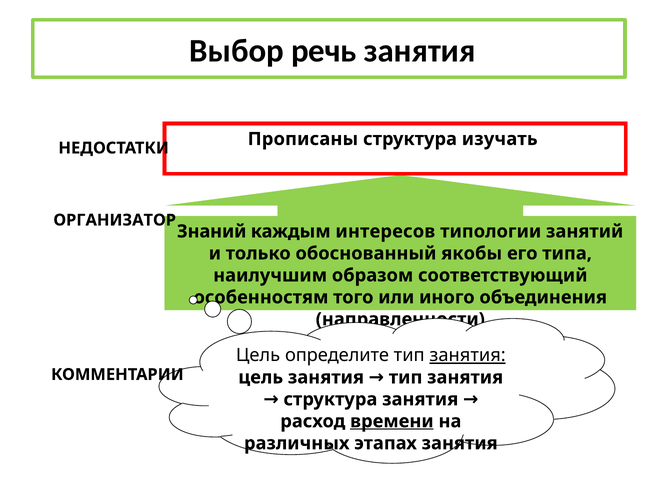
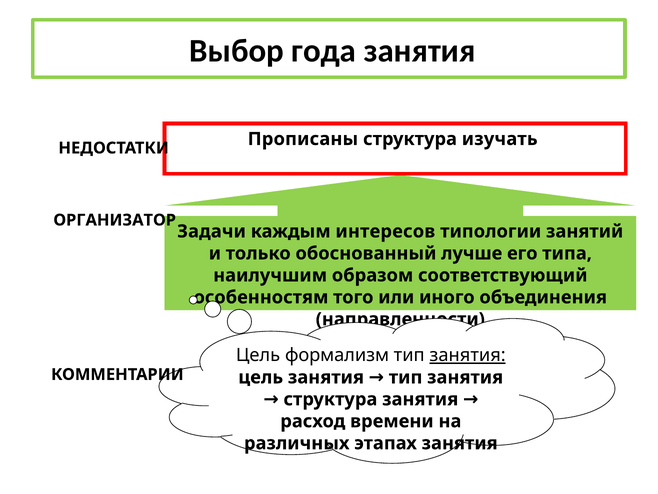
речь: речь -> года
Знаний: Знаний -> Задачи
якобы: якобы -> лучше
определите: определите -> формализм
времени underline: present -> none
